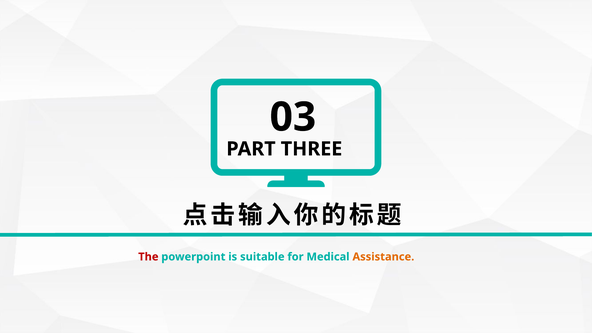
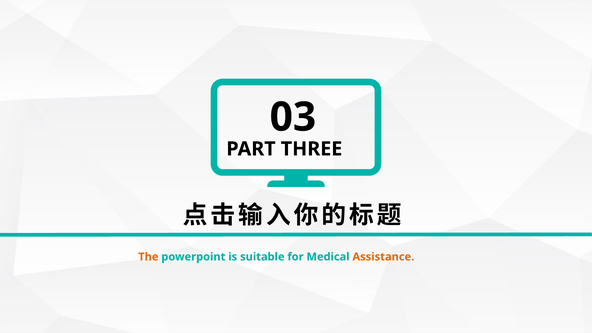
The colour: red -> orange
